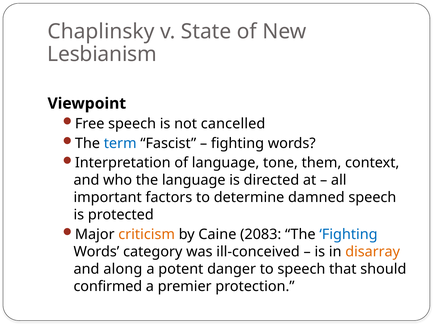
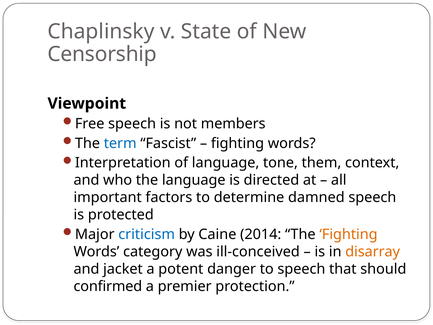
Lesbianism: Lesbianism -> Censorship
cancelled: cancelled -> members
criticism colour: orange -> blue
2083: 2083 -> 2014
Fighting at (348, 234) colour: blue -> orange
along: along -> jacket
